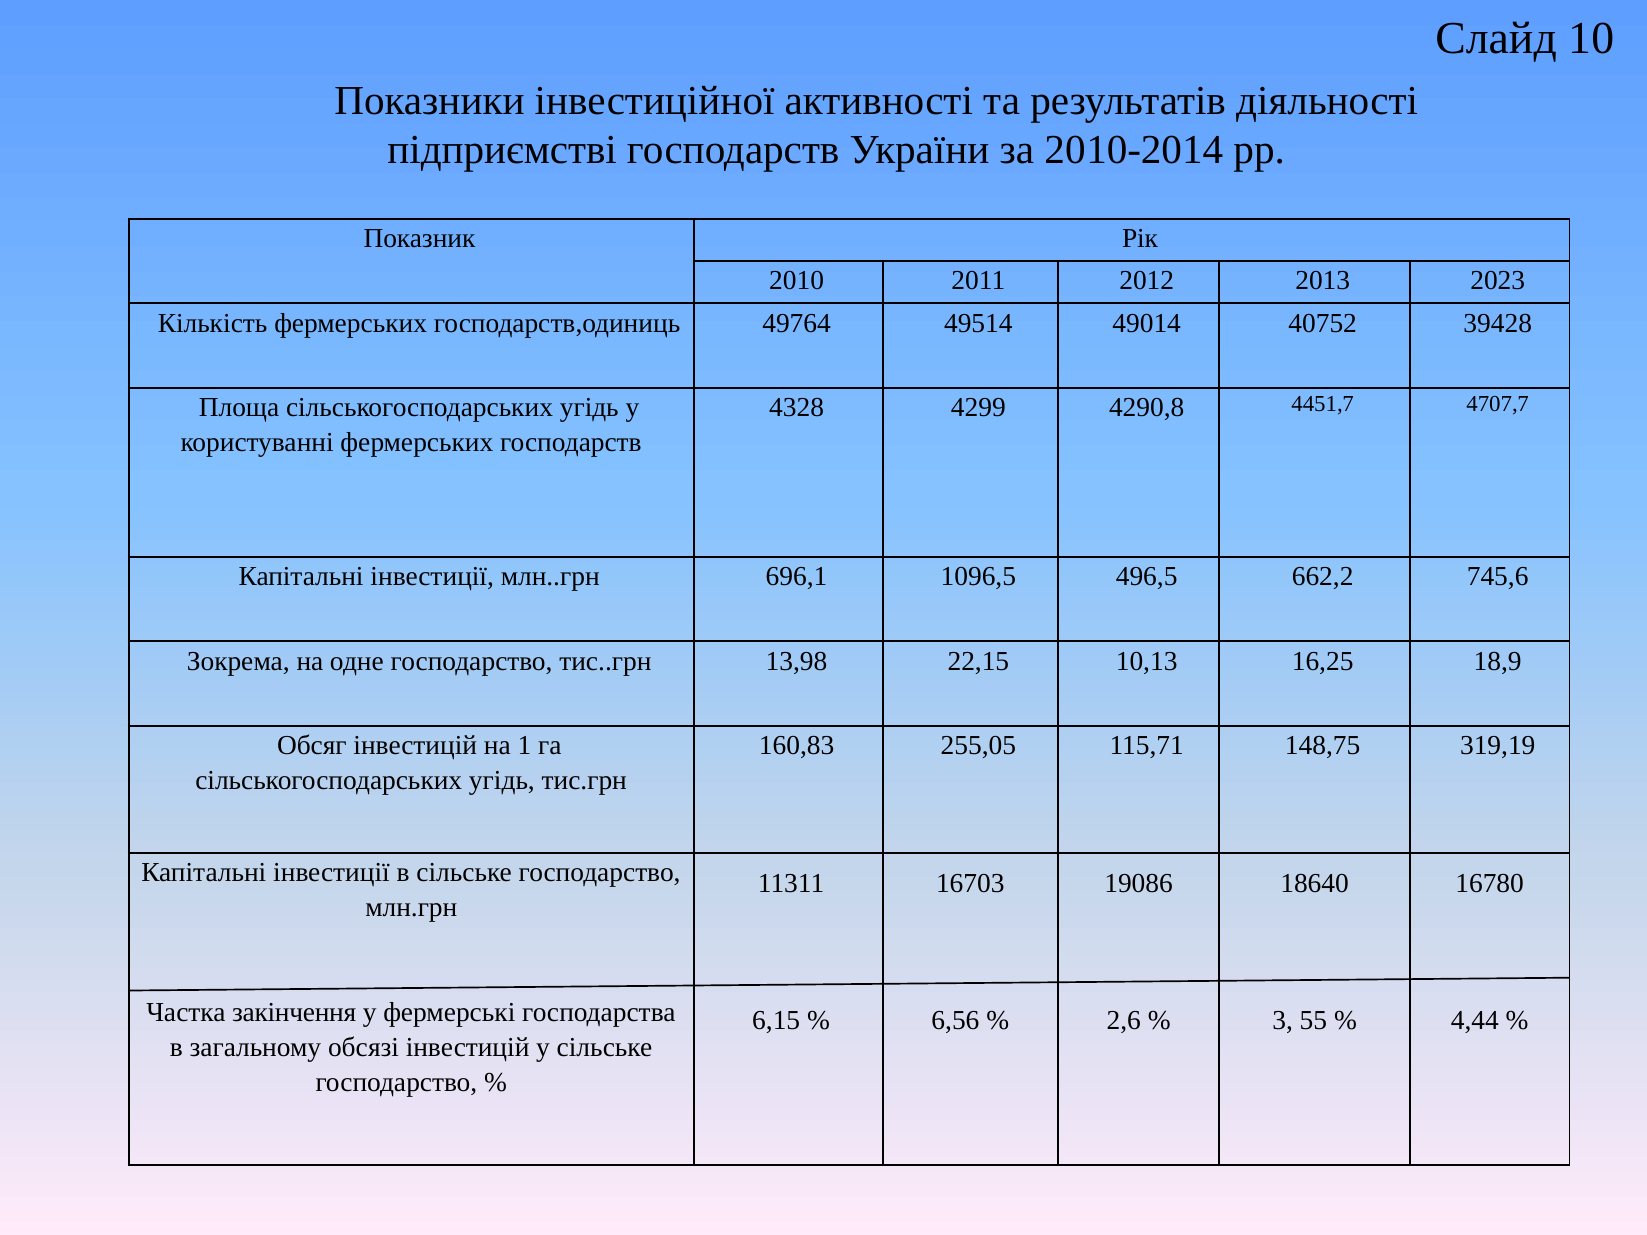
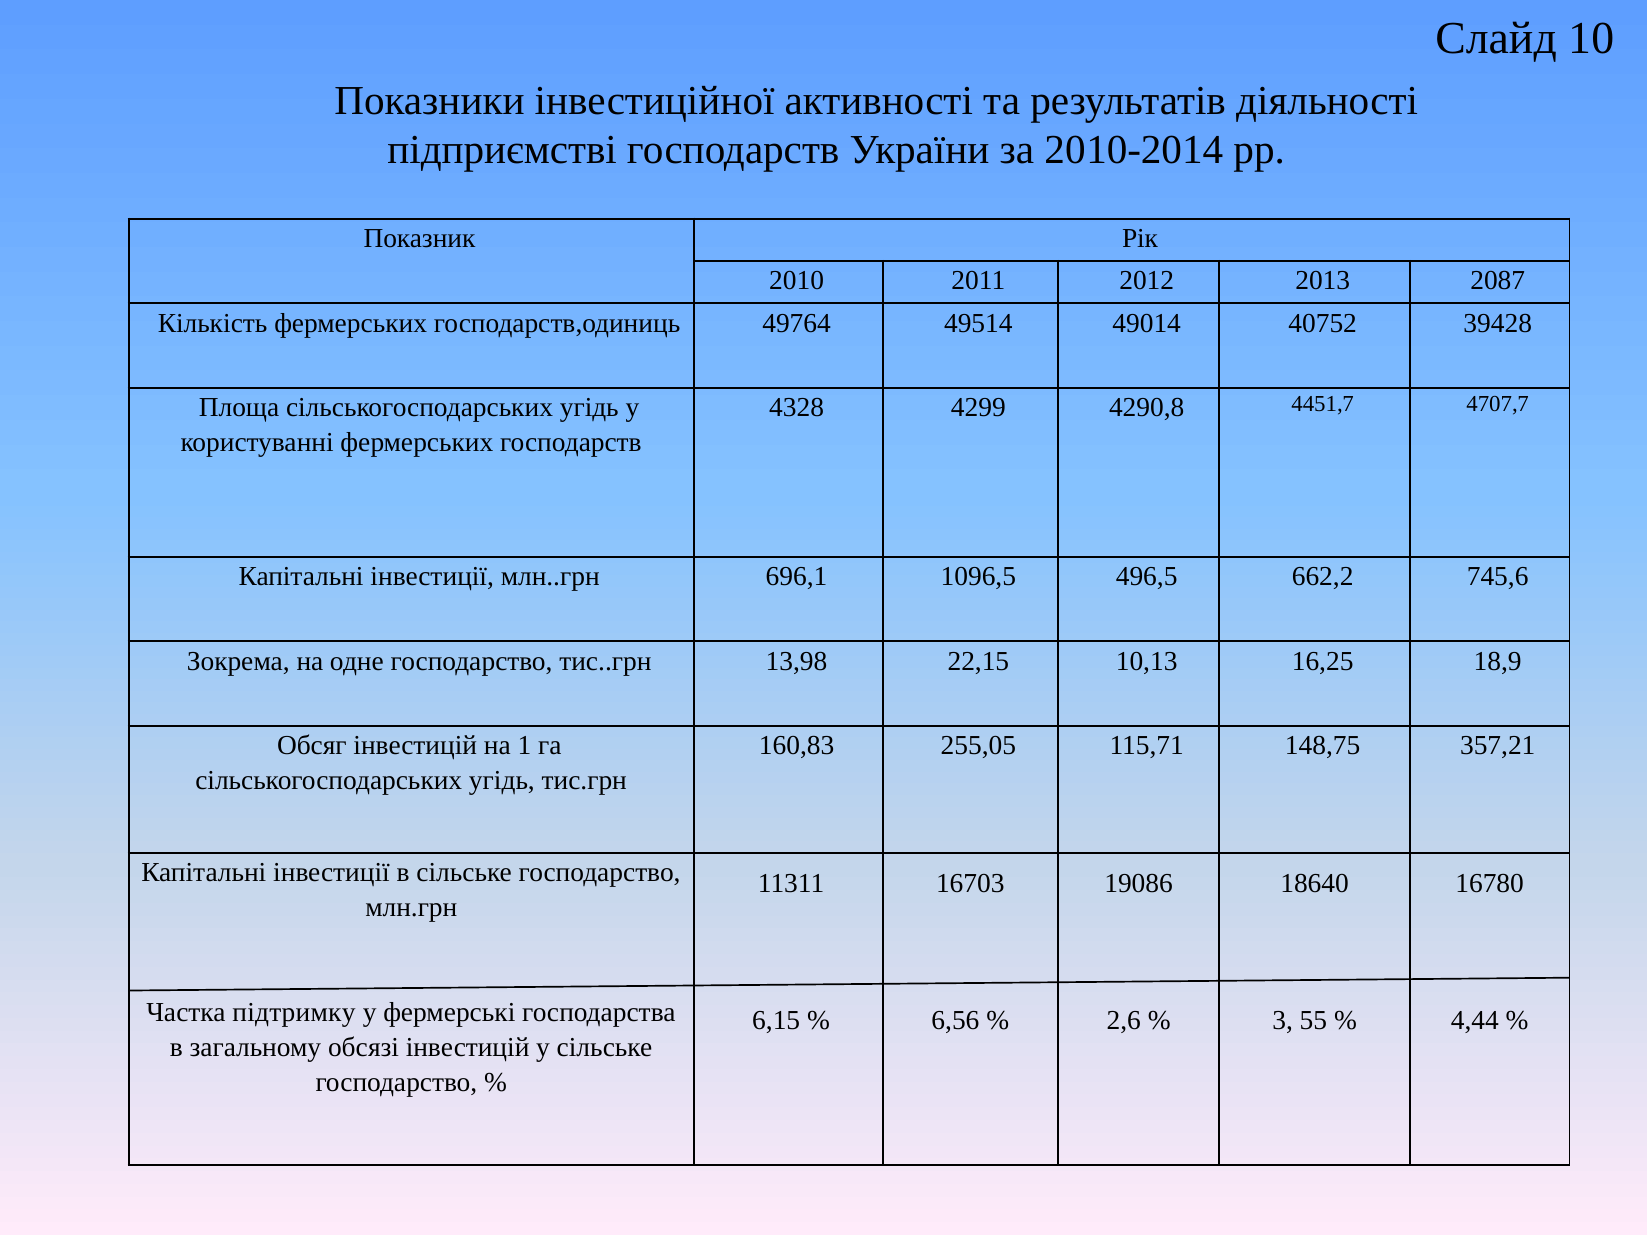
2023: 2023 -> 2087
319,19: 319,19 -> 357,21
закінчення: закінчення -> підтримку
